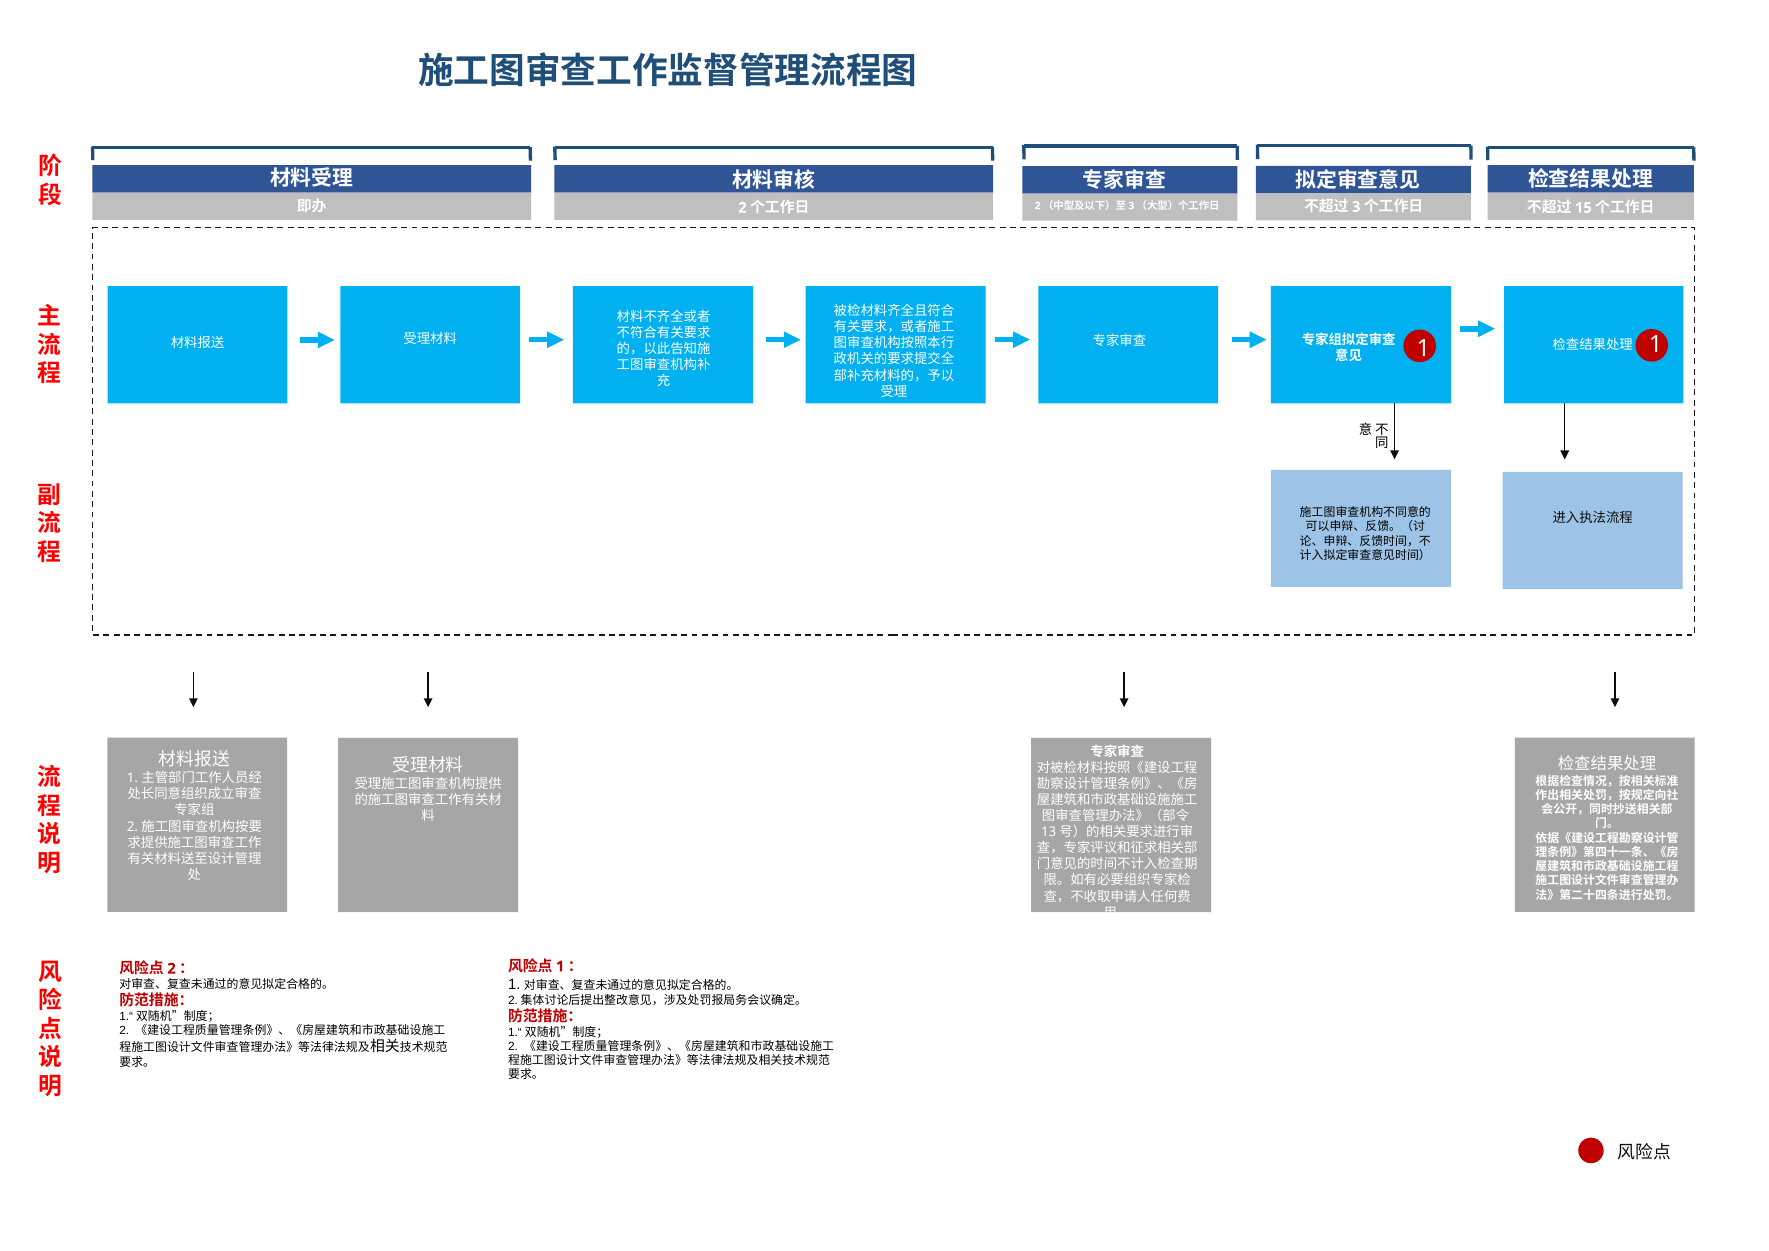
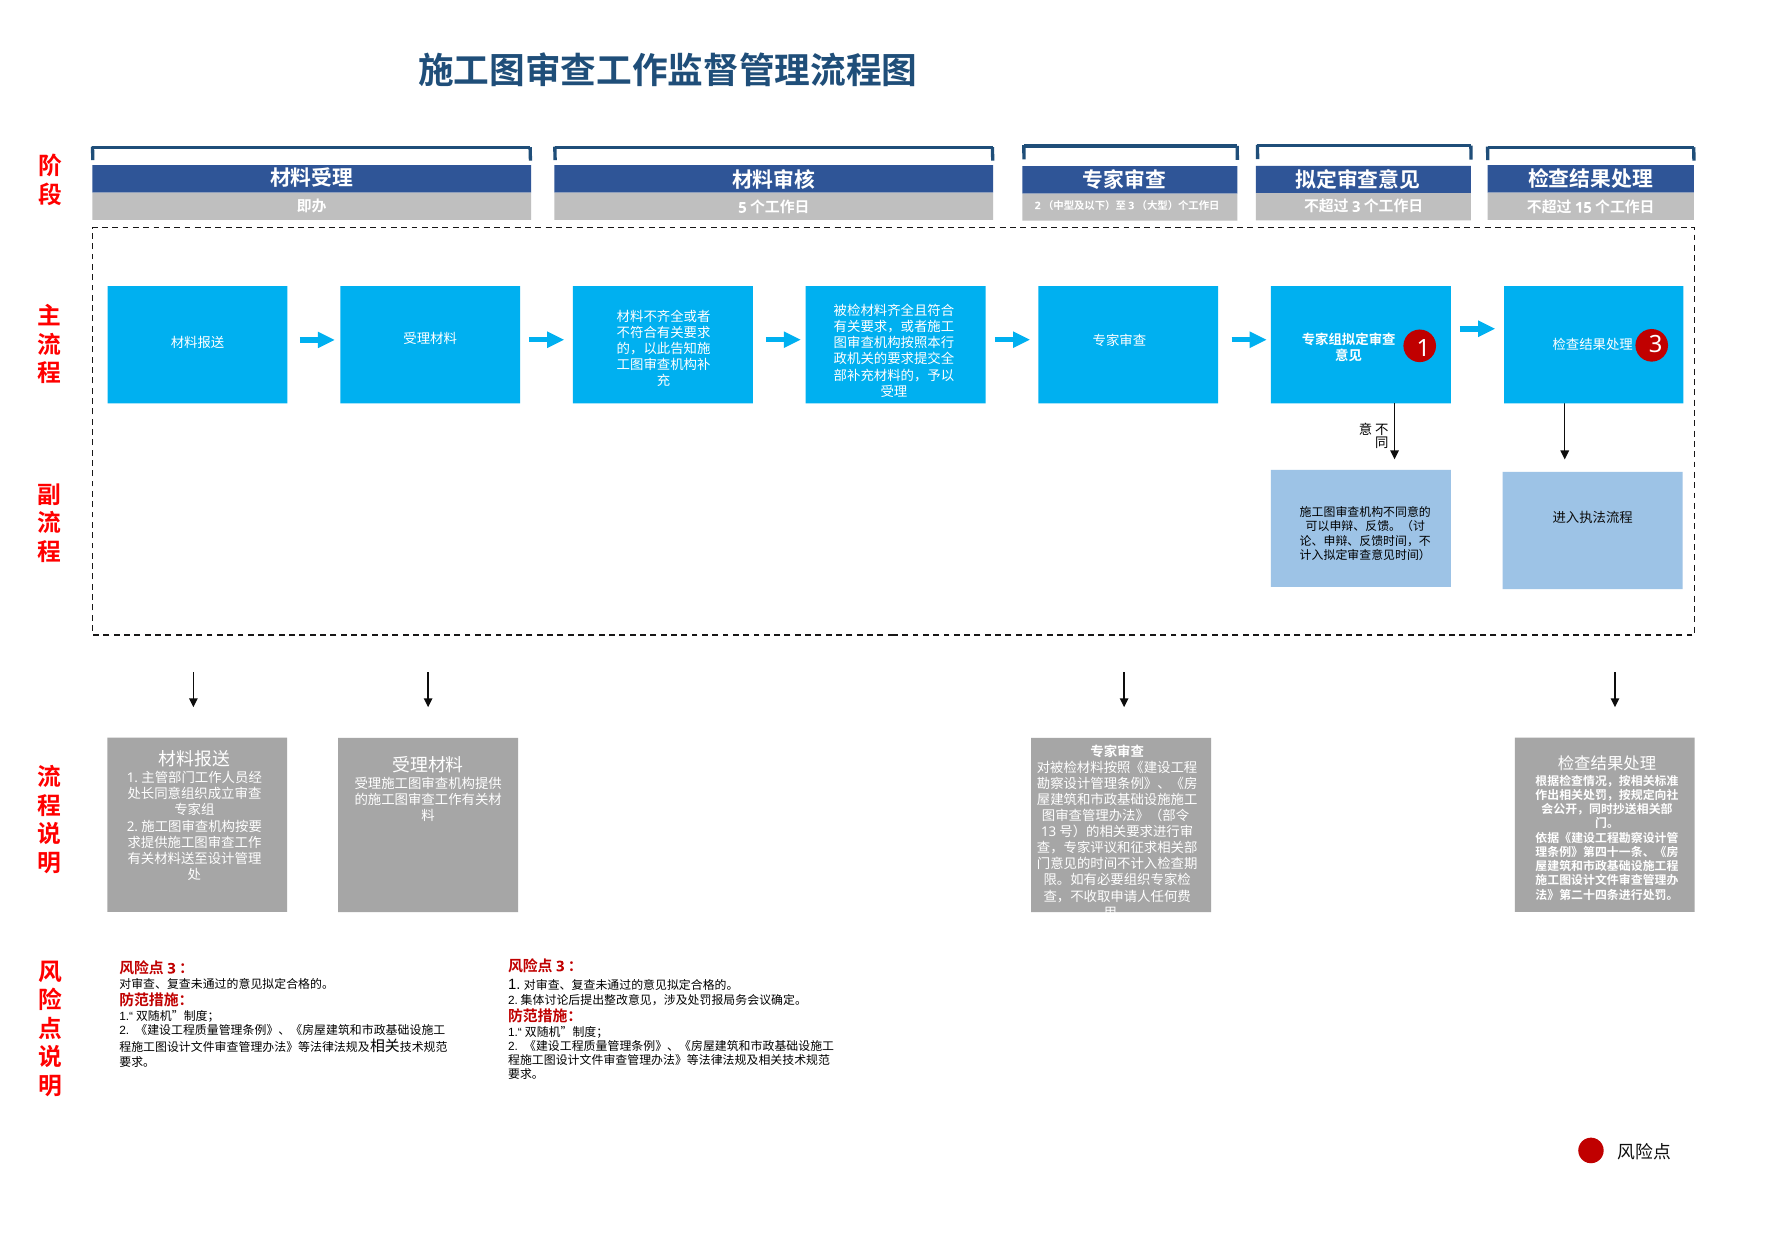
2 at (742, 208): 2 -> 5
1 1: 1 -> 3
1 at (560, 966): 1 -> 3
2 at (172, 969): 2 -> 3
